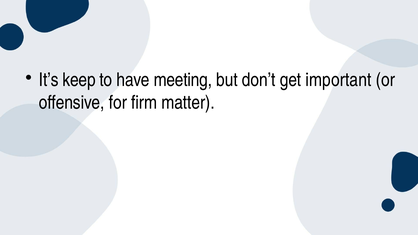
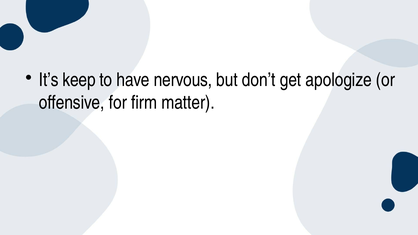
meeting: meeting -> nervous
important: important -> apologize
